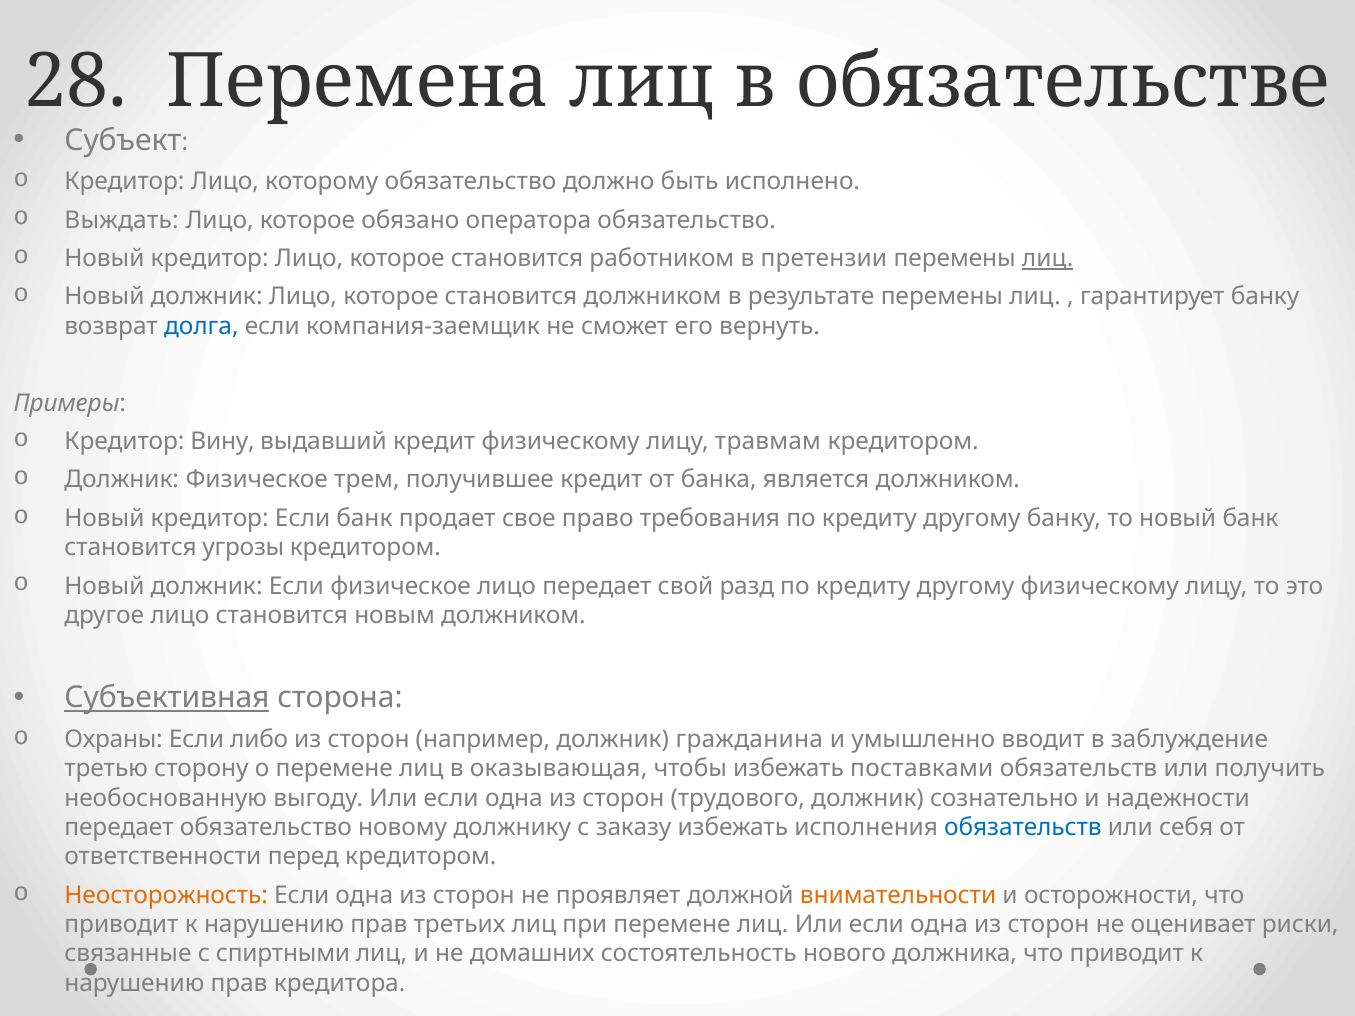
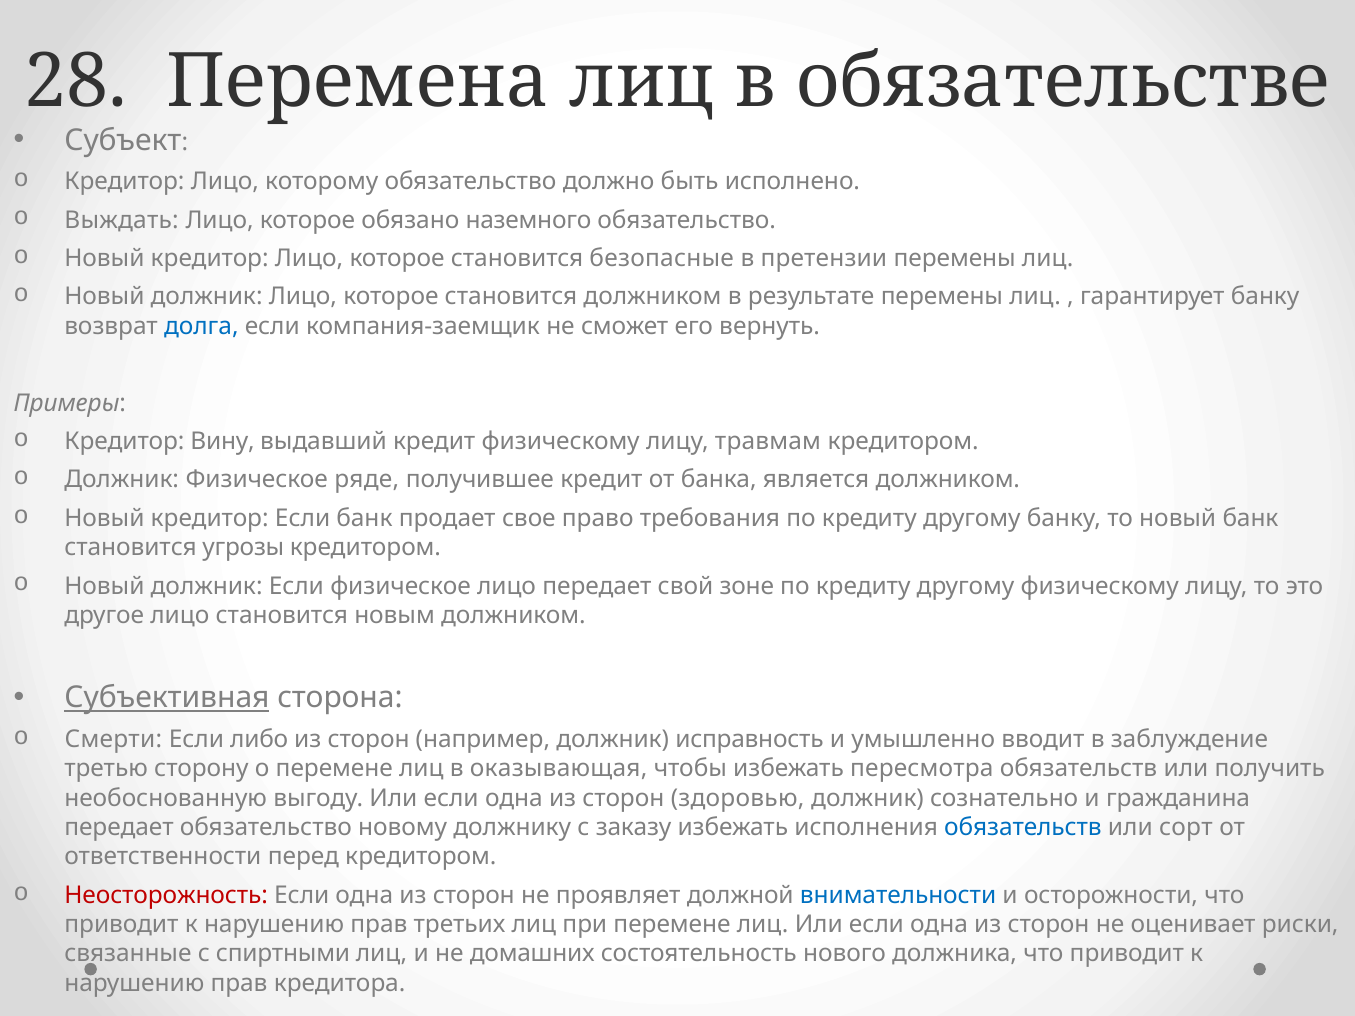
оператора: оператора -> наземного
работником: работником -> безопасные
лиц at (1048, 258) underline: present -> none
трем: трем -> ряде
разд: разд -> зоне
Охраны: Охраны -> Смерти
гражданина: гражданина -> исправность
поставками: поставками -> пересмотра
трудового: трудового -> здоровью
надежности: надежности -> гражданина
себя: себя -> сорт
Неосторожность colour: orange -> red
внимательности colour: orange -> blue
